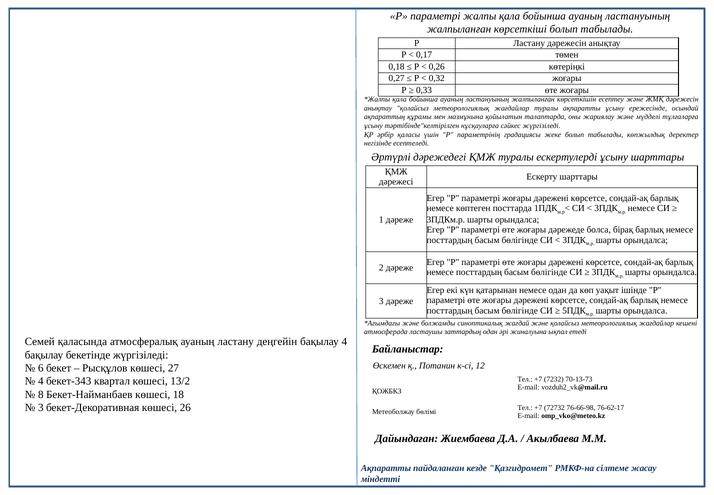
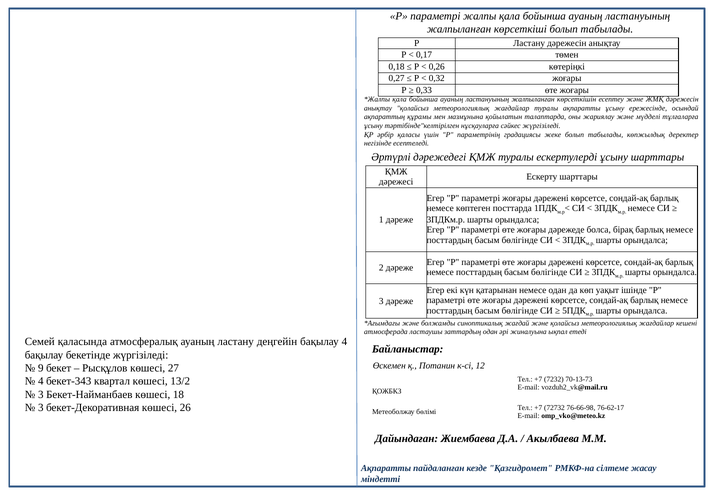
6: 6 -> 9
8 at (41, 394): 8 -> 3
